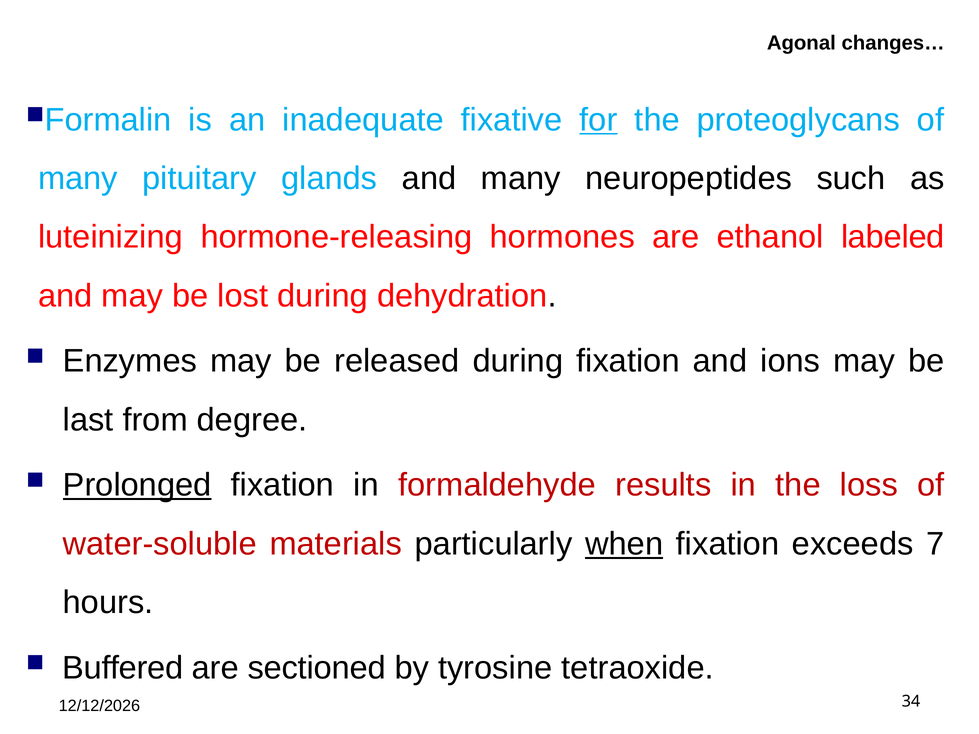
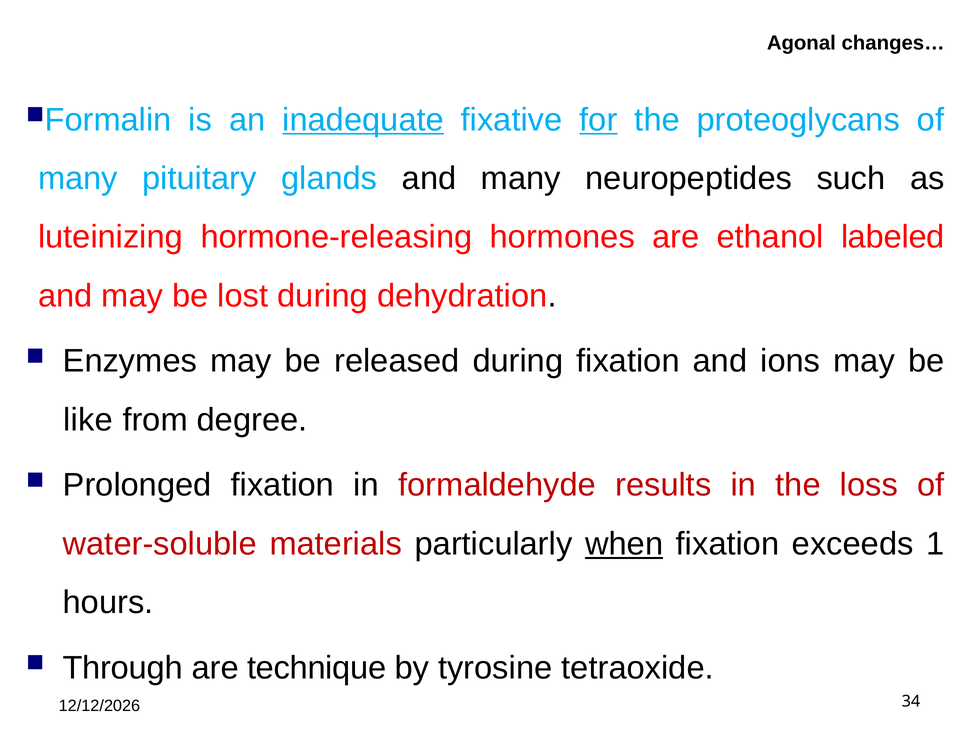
inadequate underline: none -> present
last: last -> like
Prolonged underline: present -> none
7: 7 -> 1
Buffered: Buffered -> Through
sectioned: sectioned -> technique
